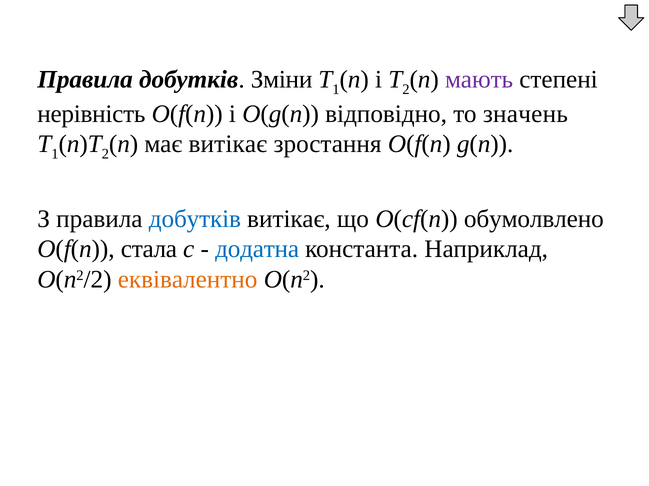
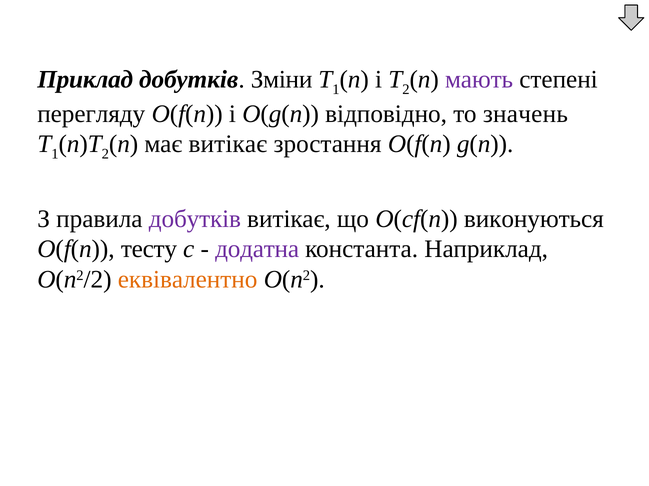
Правила at (85, 80): Правила -> Приклад
нерівність: нерівність -> перегляду
добутків at (195, 219) colour: blue -> purple
обумолвлено: обумолвлено -> виконуються
стала: стала -> тесту
додатна colour: blue -> purple
